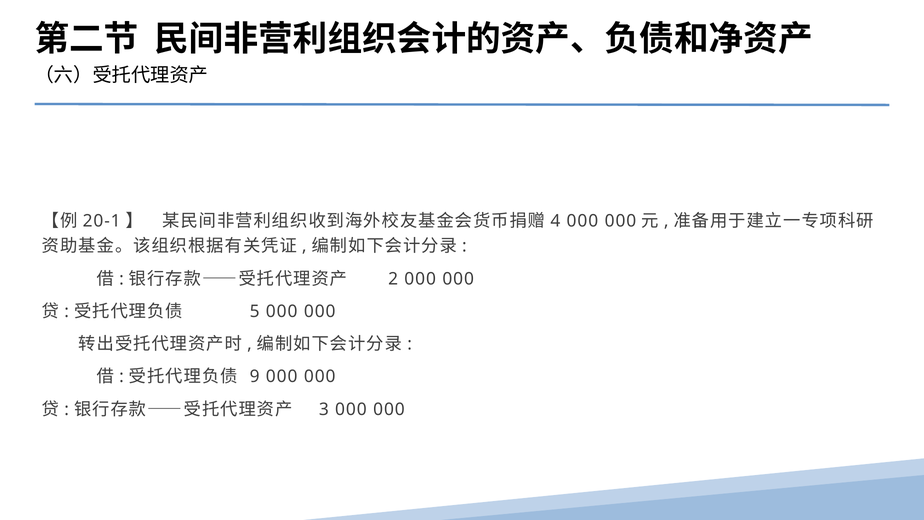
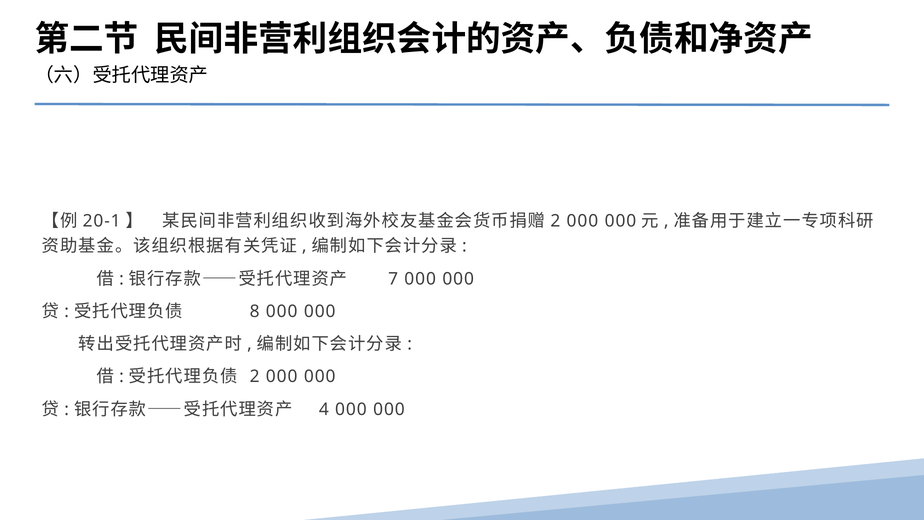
4 at (555, 221): 4 -> 2
2: 2 -> 7
5: 5 -> 8
9 at (255, 377): 9 -> 2
3: 3 -> 4
